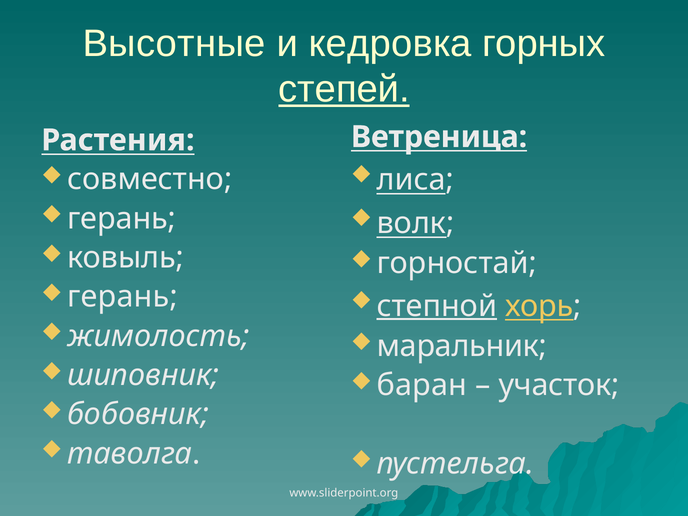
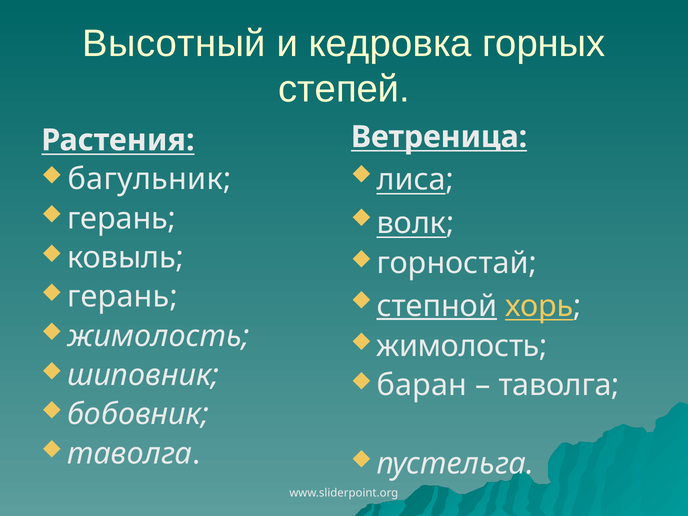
Высотные: Высотные -> Высотный
степей underline: present -> none
совместно: совместно -> багульник
маральник at (462, 346): маральник -> жимолость
участок at (559, 385): участок -> таволга
